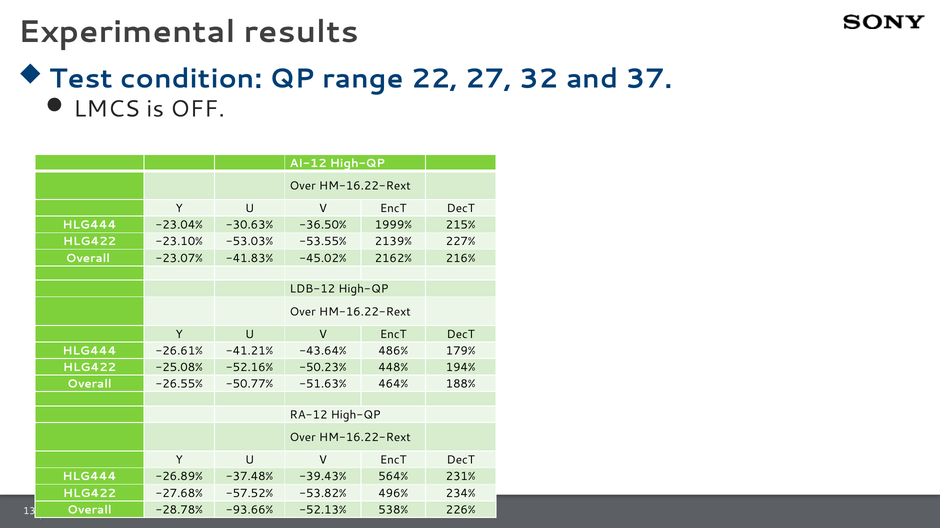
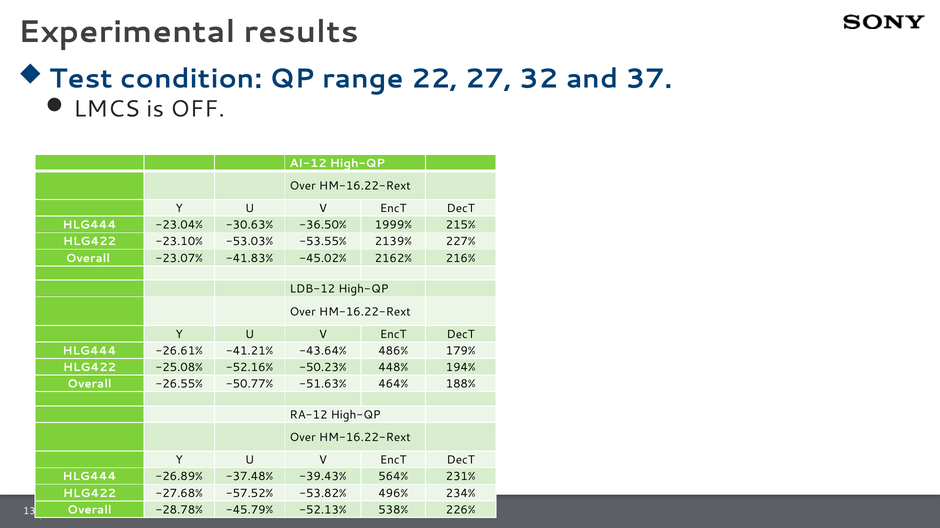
-93.66%: -93.66% -> -45.79%
